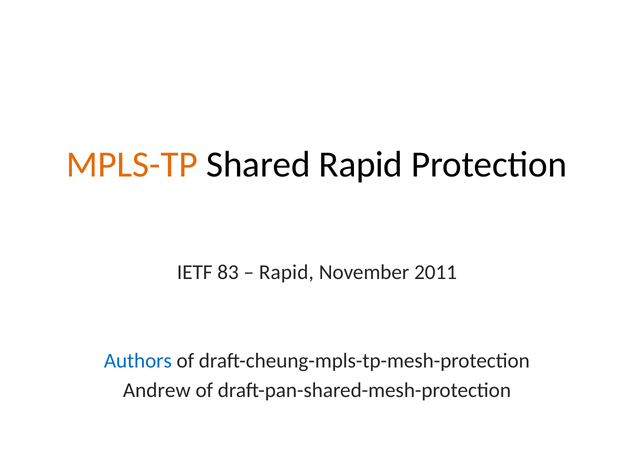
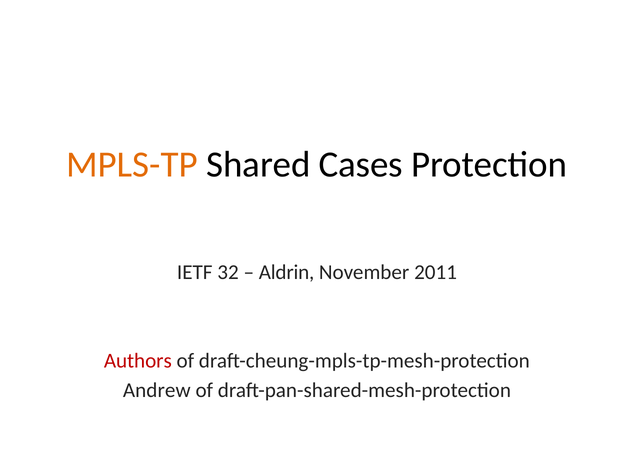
Shared Rapid: Rapid -> Cases
83: 83 -> 32
Rapid at (286, 272): Rapid -> Aldrin
Authors colour: blue -> red
